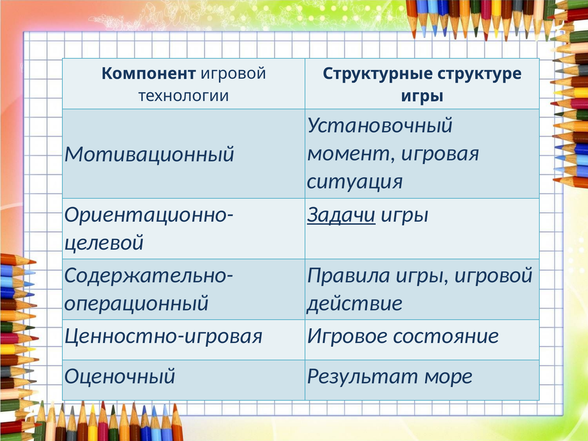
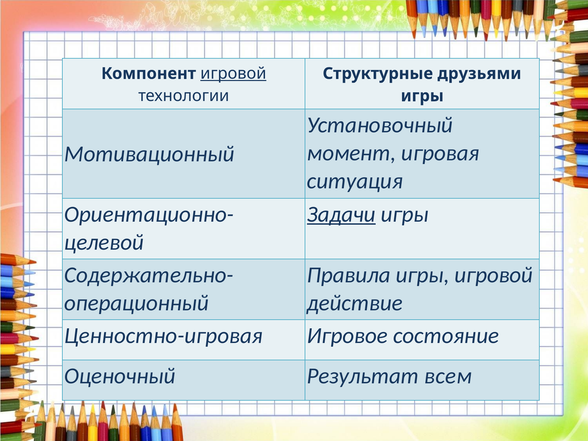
игровой at (233, 74) underline: none -> present
структуре: структуре -> друзьями
море: море -> всем
